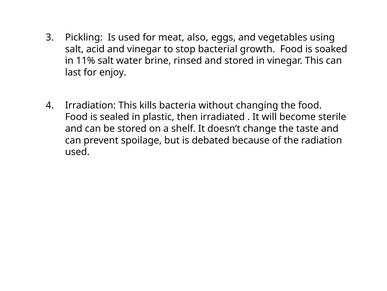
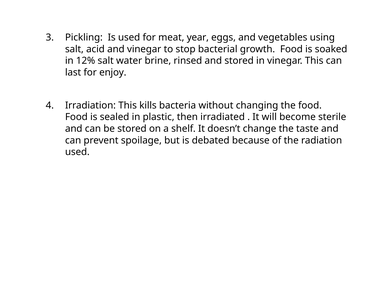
also: also -> year
11%: 11% -> 12%
